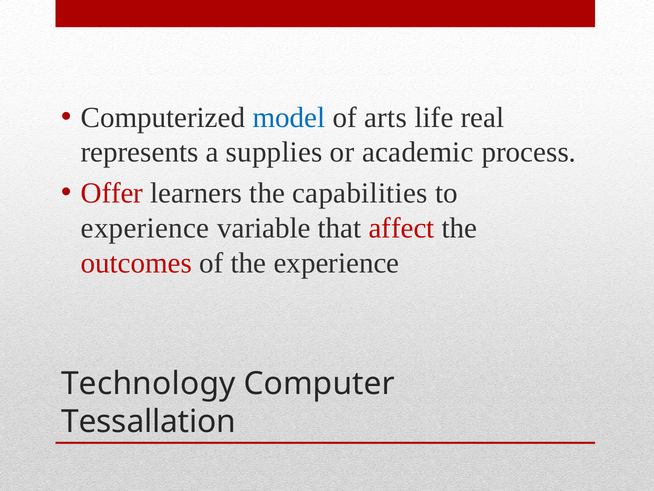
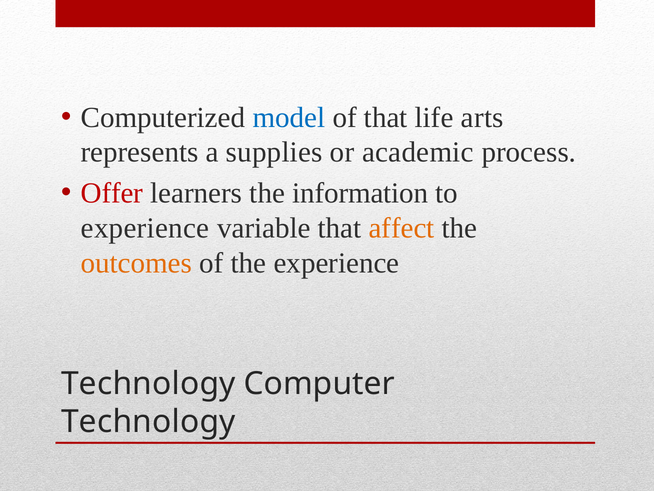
of arts: arts -> that
real: real -> arts
capabilities: capabilities -> information
affect colour: red -> orange
outcomes colour: red -> orange
Tessallation at (149, 421): Tessallation -> Technology
